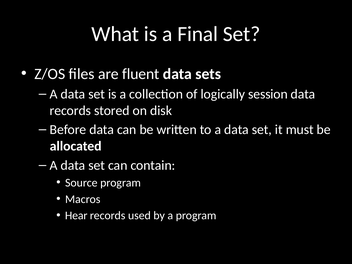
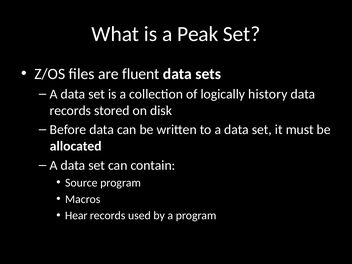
Final: Final -> Peak
session: session -> history
